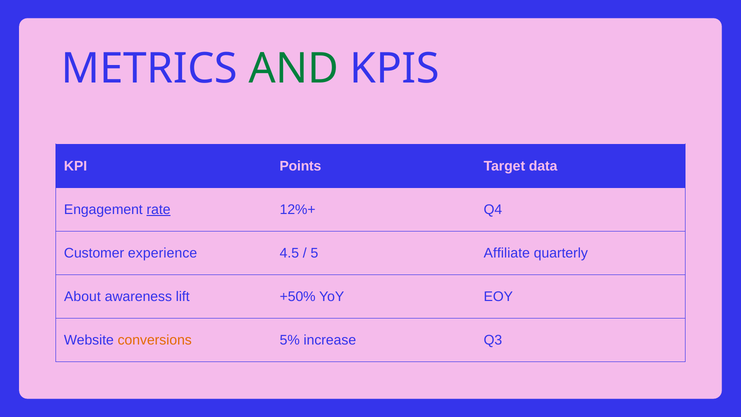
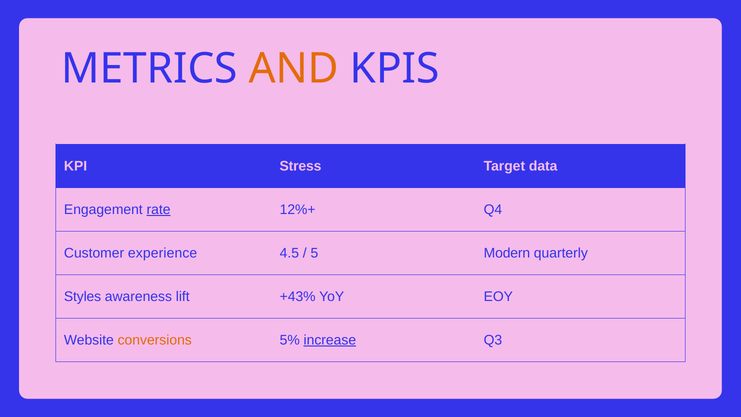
AND colour: green -> orange
Points: Points -> Stress
Affiliate: Affiliate -> Modern
About: About -> Styles
+50%: +50% -> +43%
increase underline: none -> present
